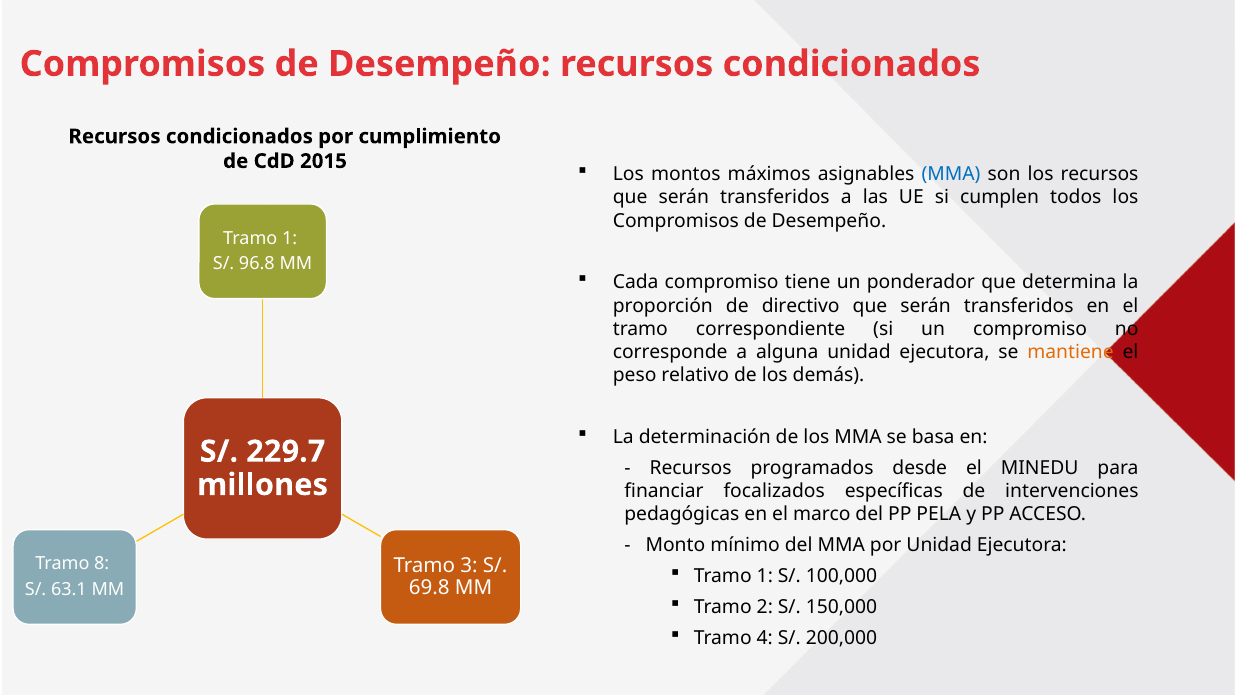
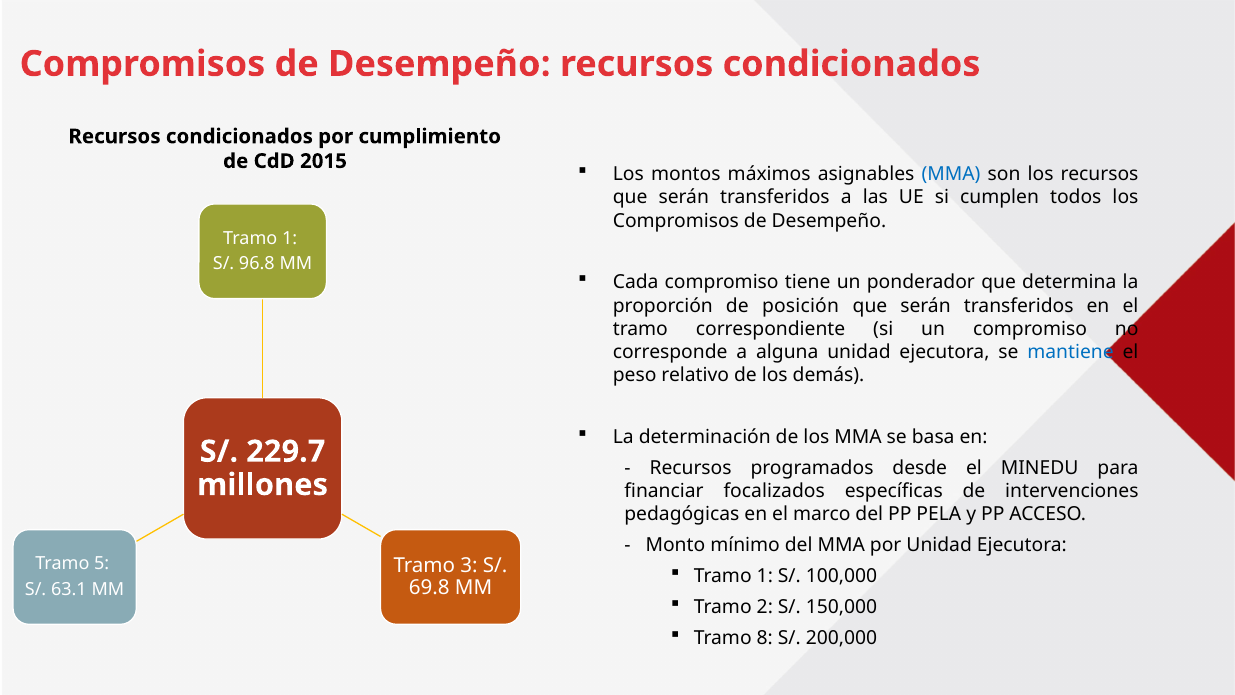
directivo: directivo -> posición
mantiene colour: orange -> blue
8: 8 -> 5
4: 4 -> 8
